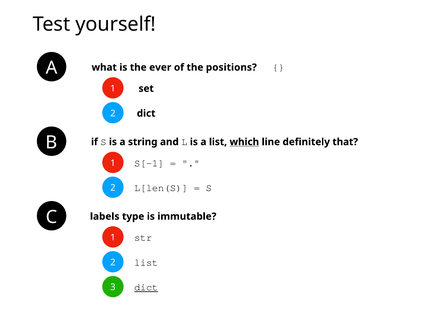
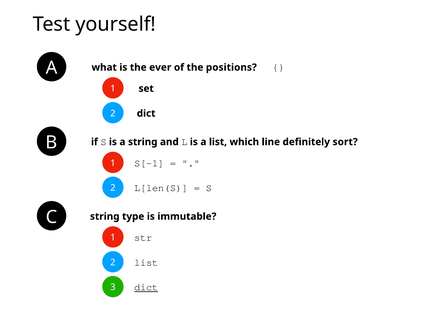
which underline: present -> none
that: that -> sort
labels at (105, 216): labels -> string
